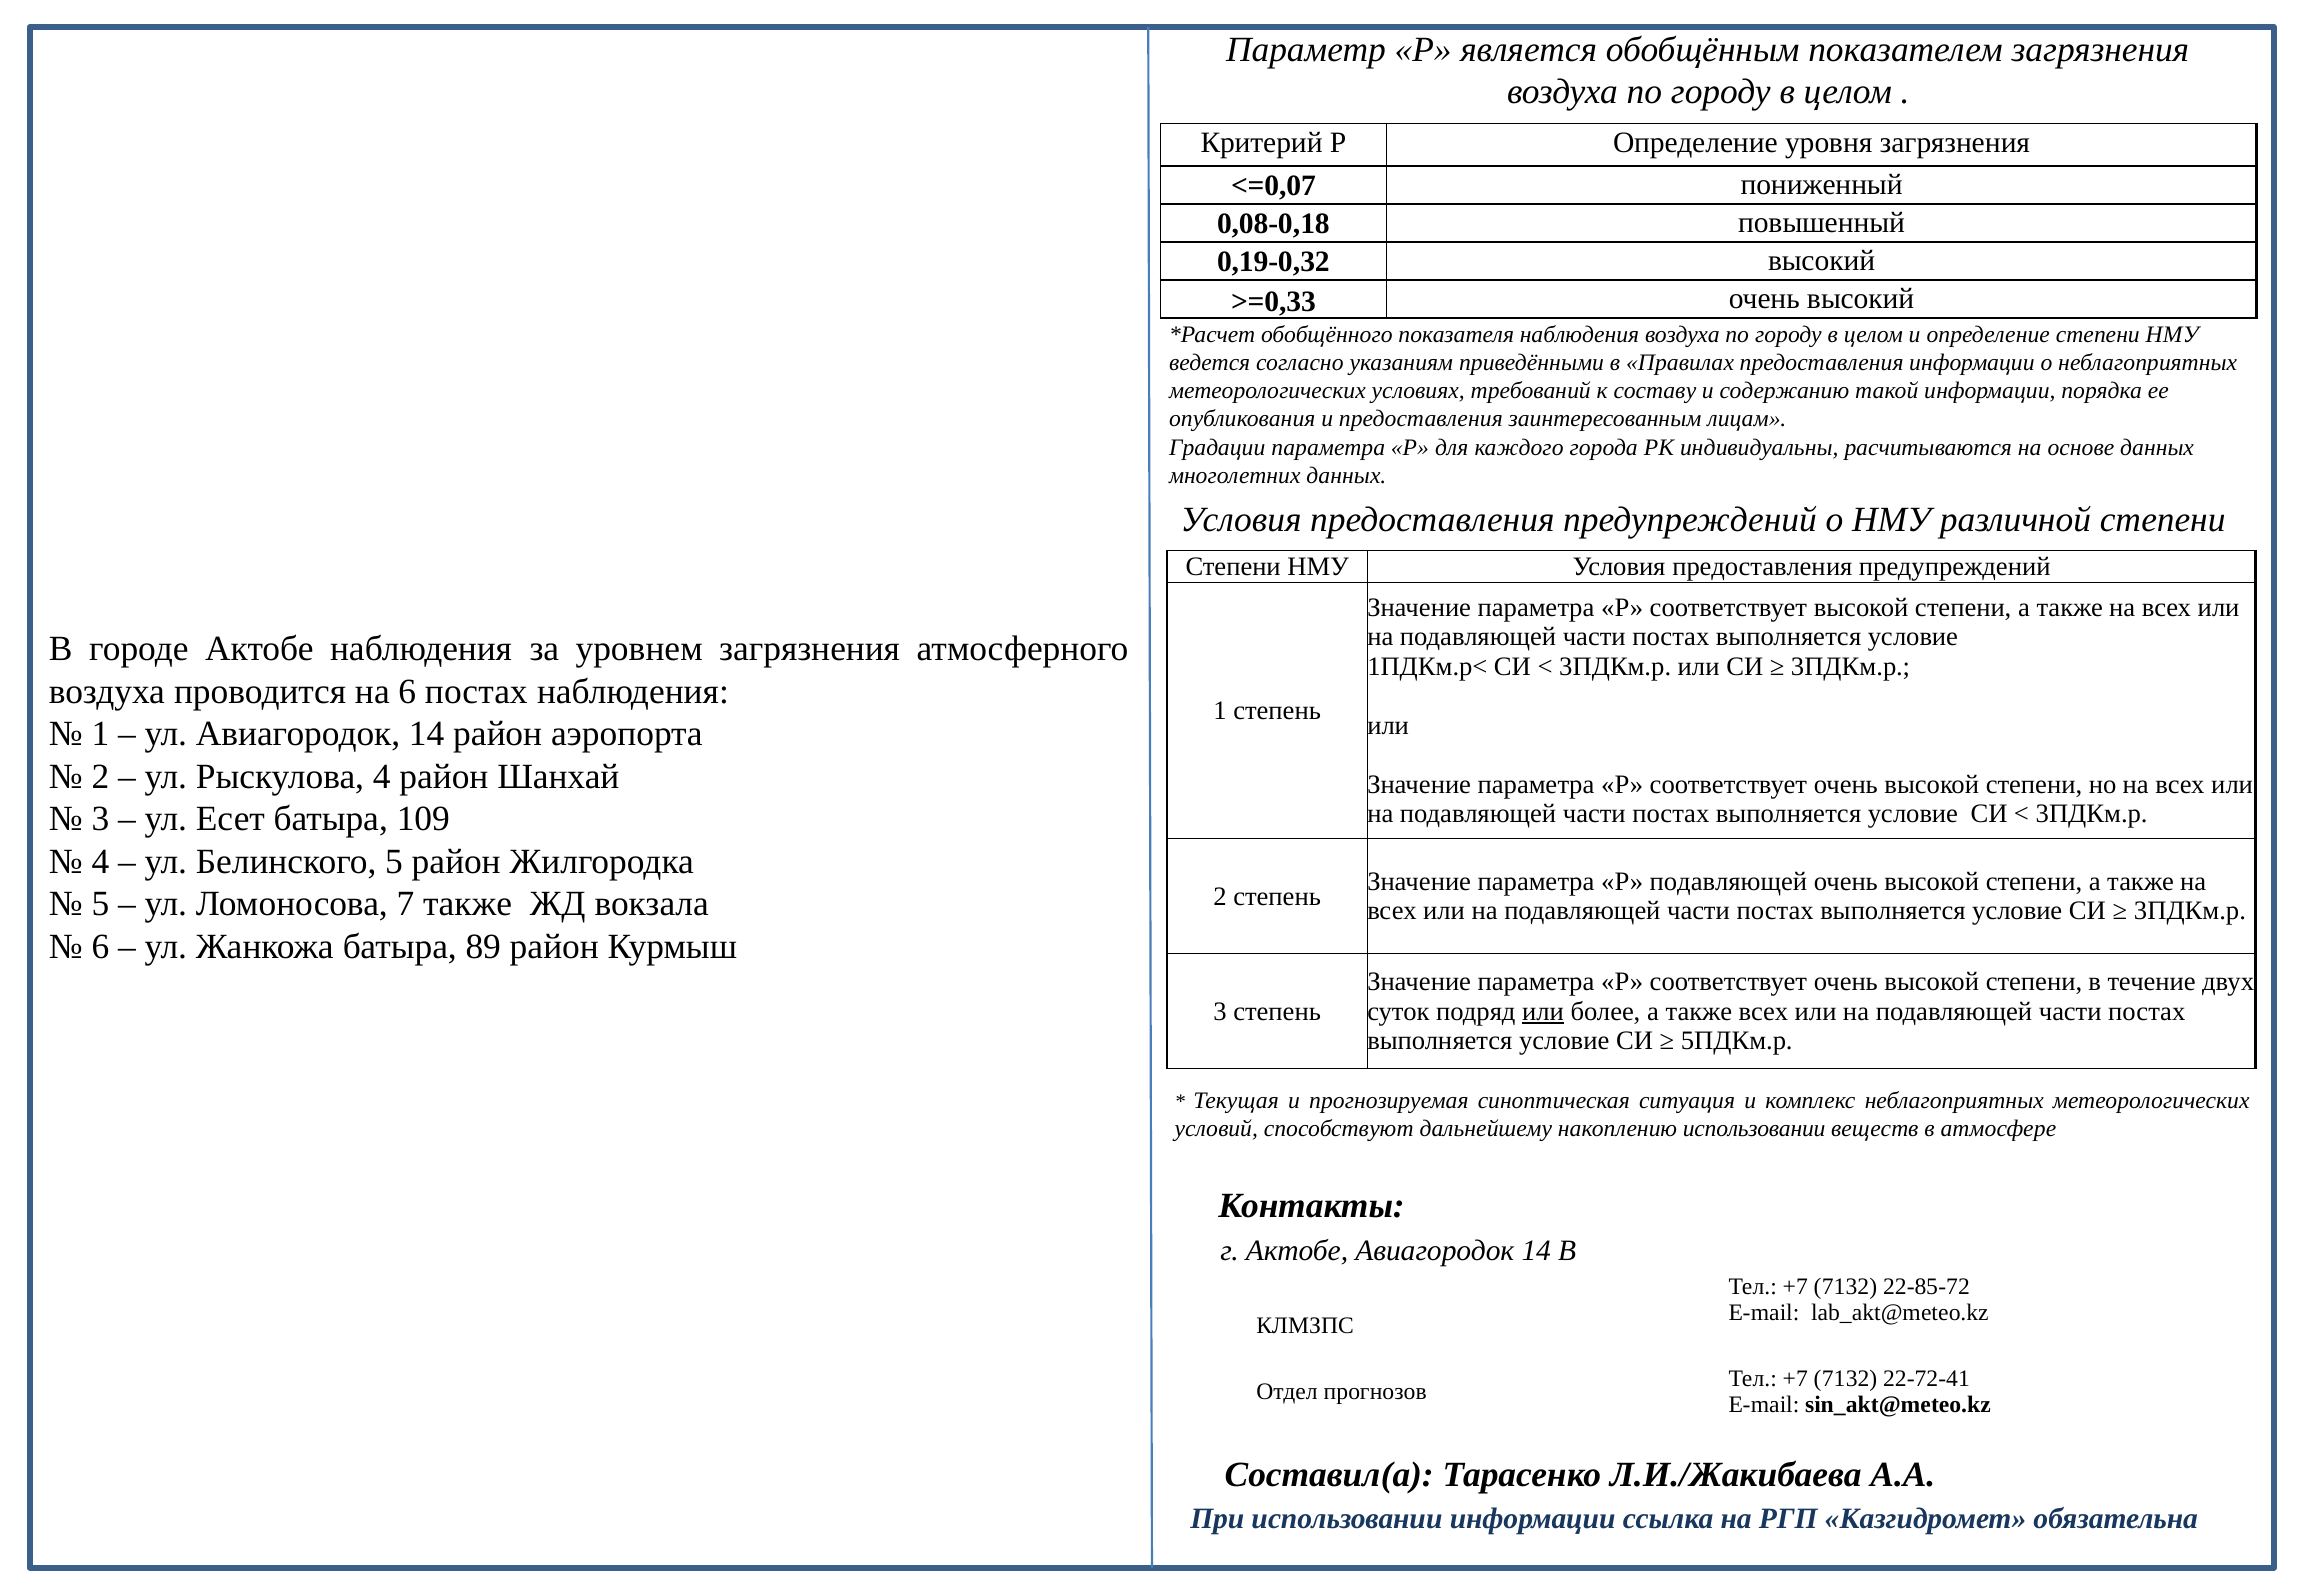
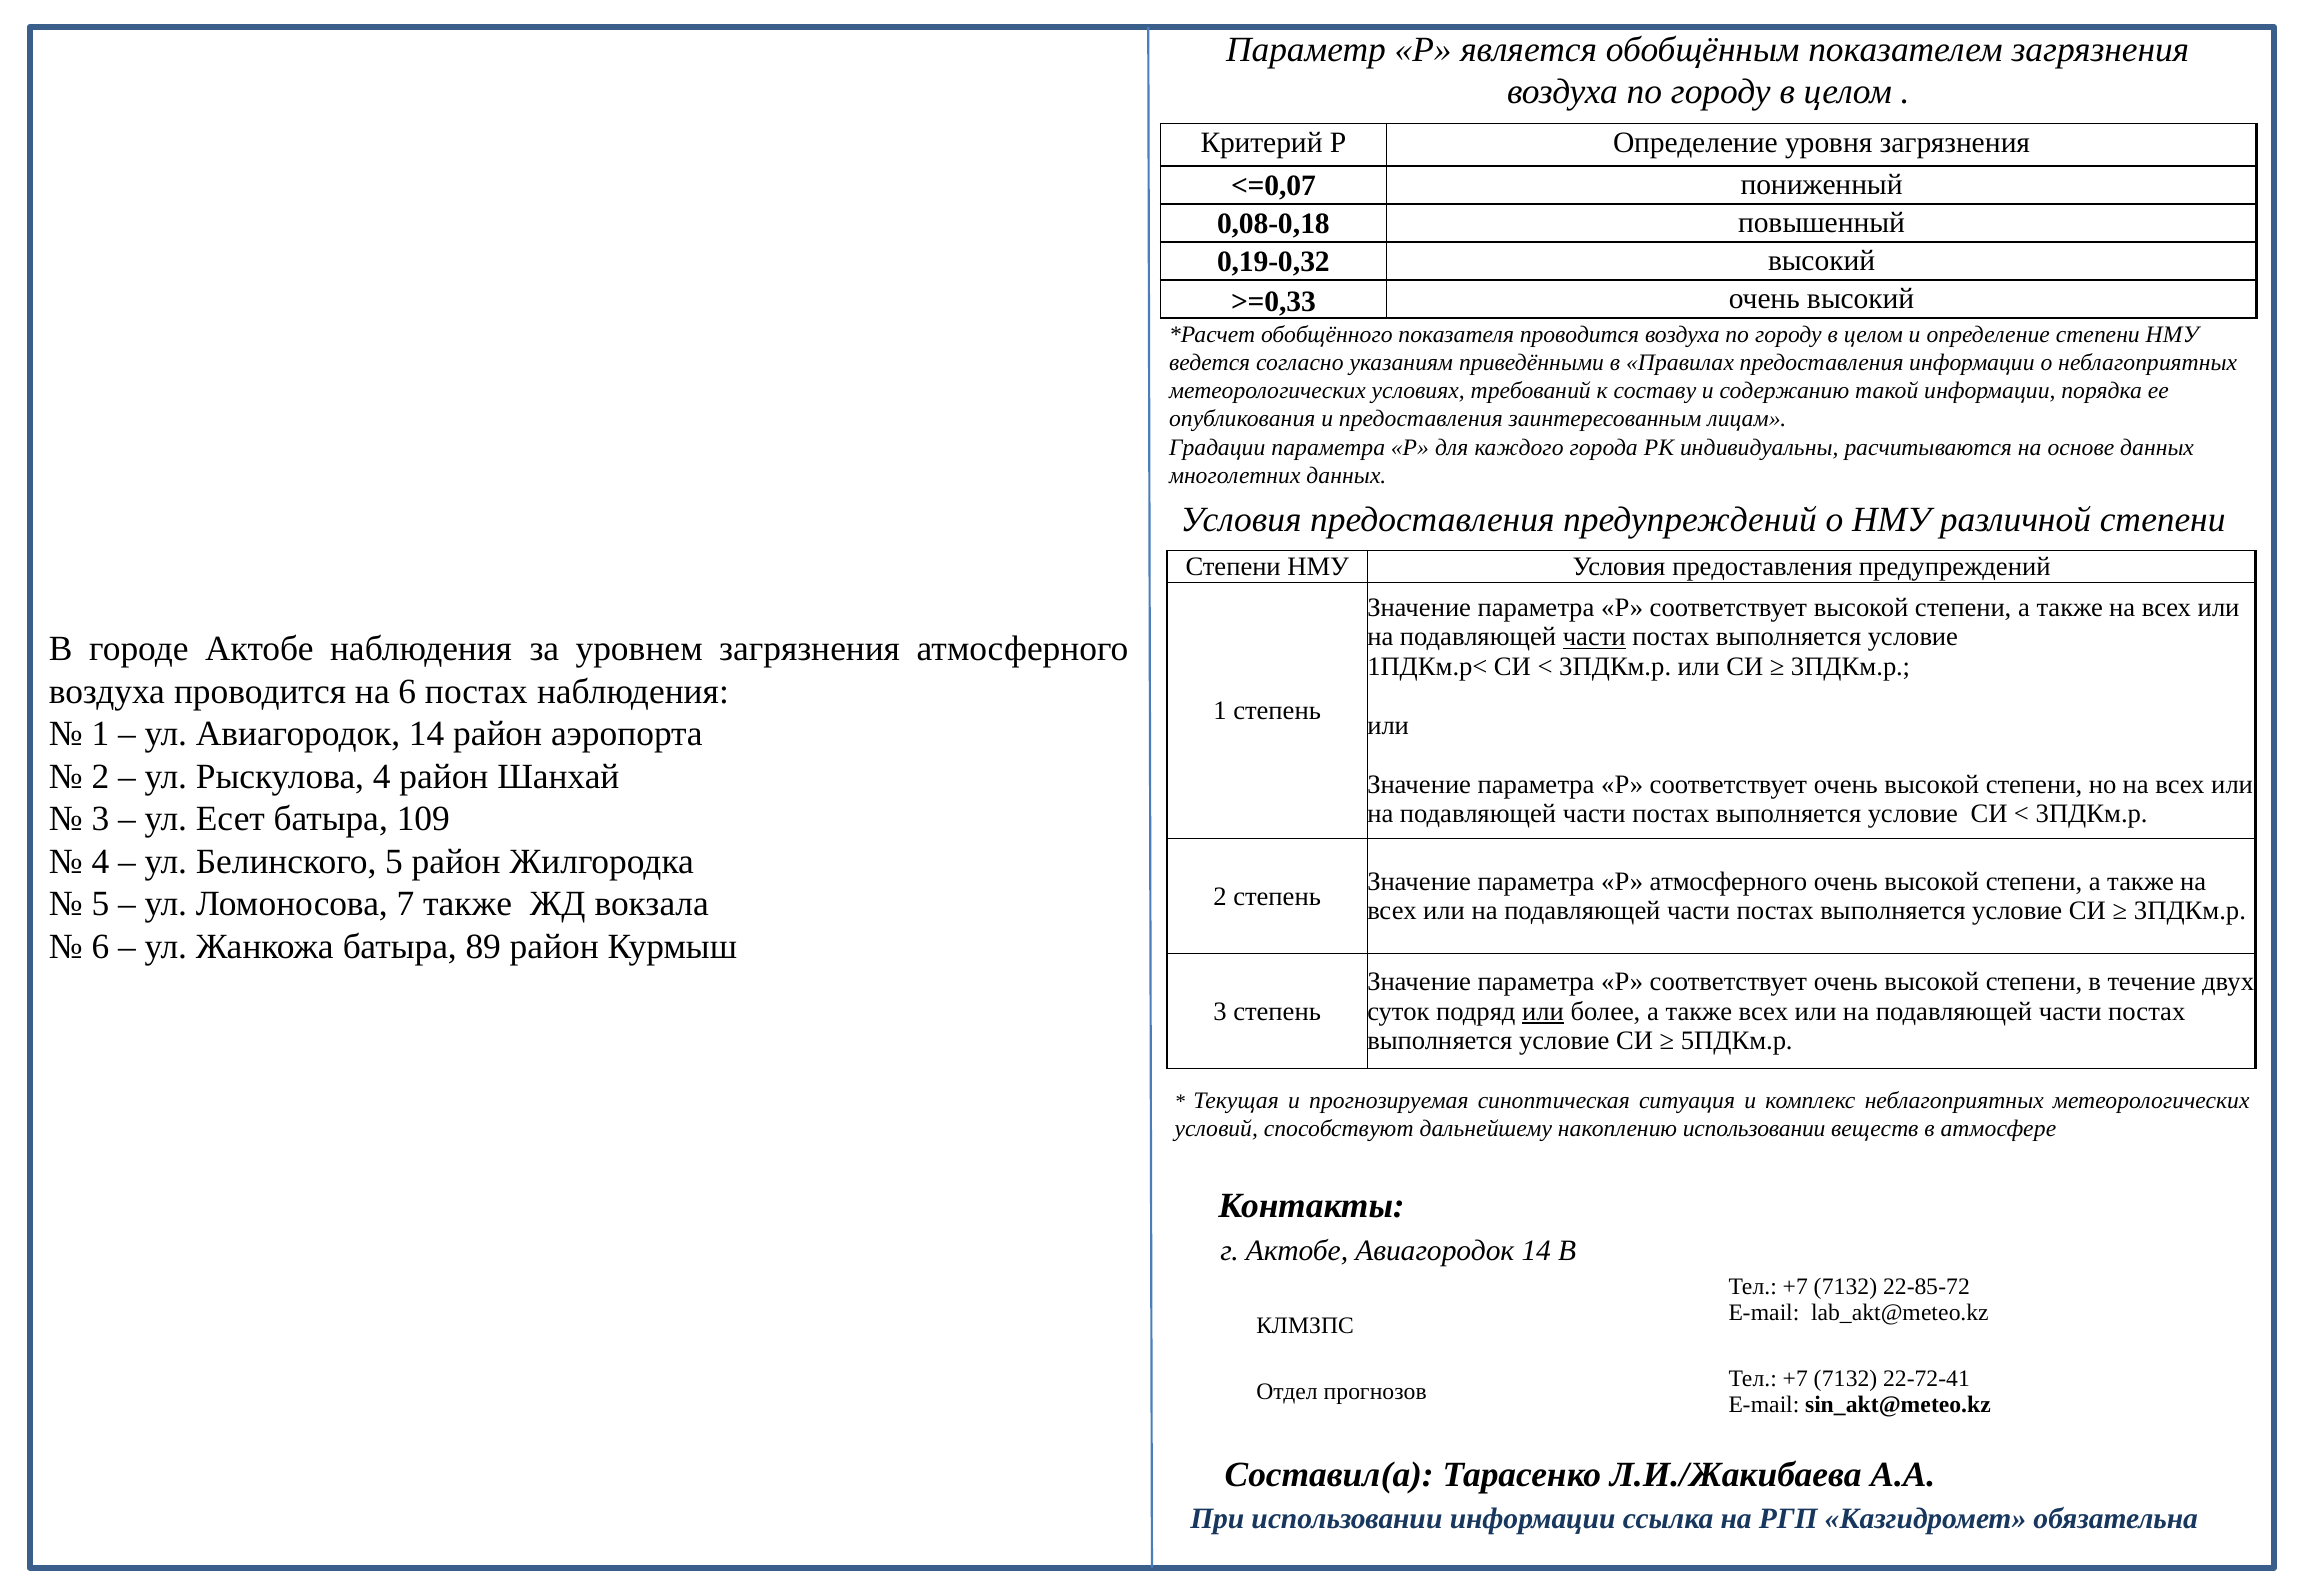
показателя наблюдения: наблюдения -> проводится
части at (1594, 637) underline: none -> present
Р подавляющей: подавляющей -> атмосферного
